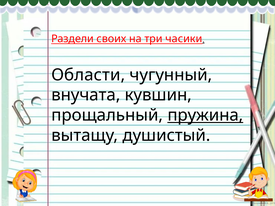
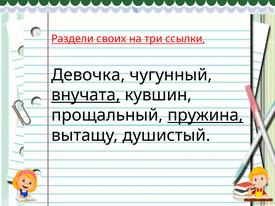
часики: часики -> ссылки
Области: Области -> Девочка
внучата underline: none -> present
